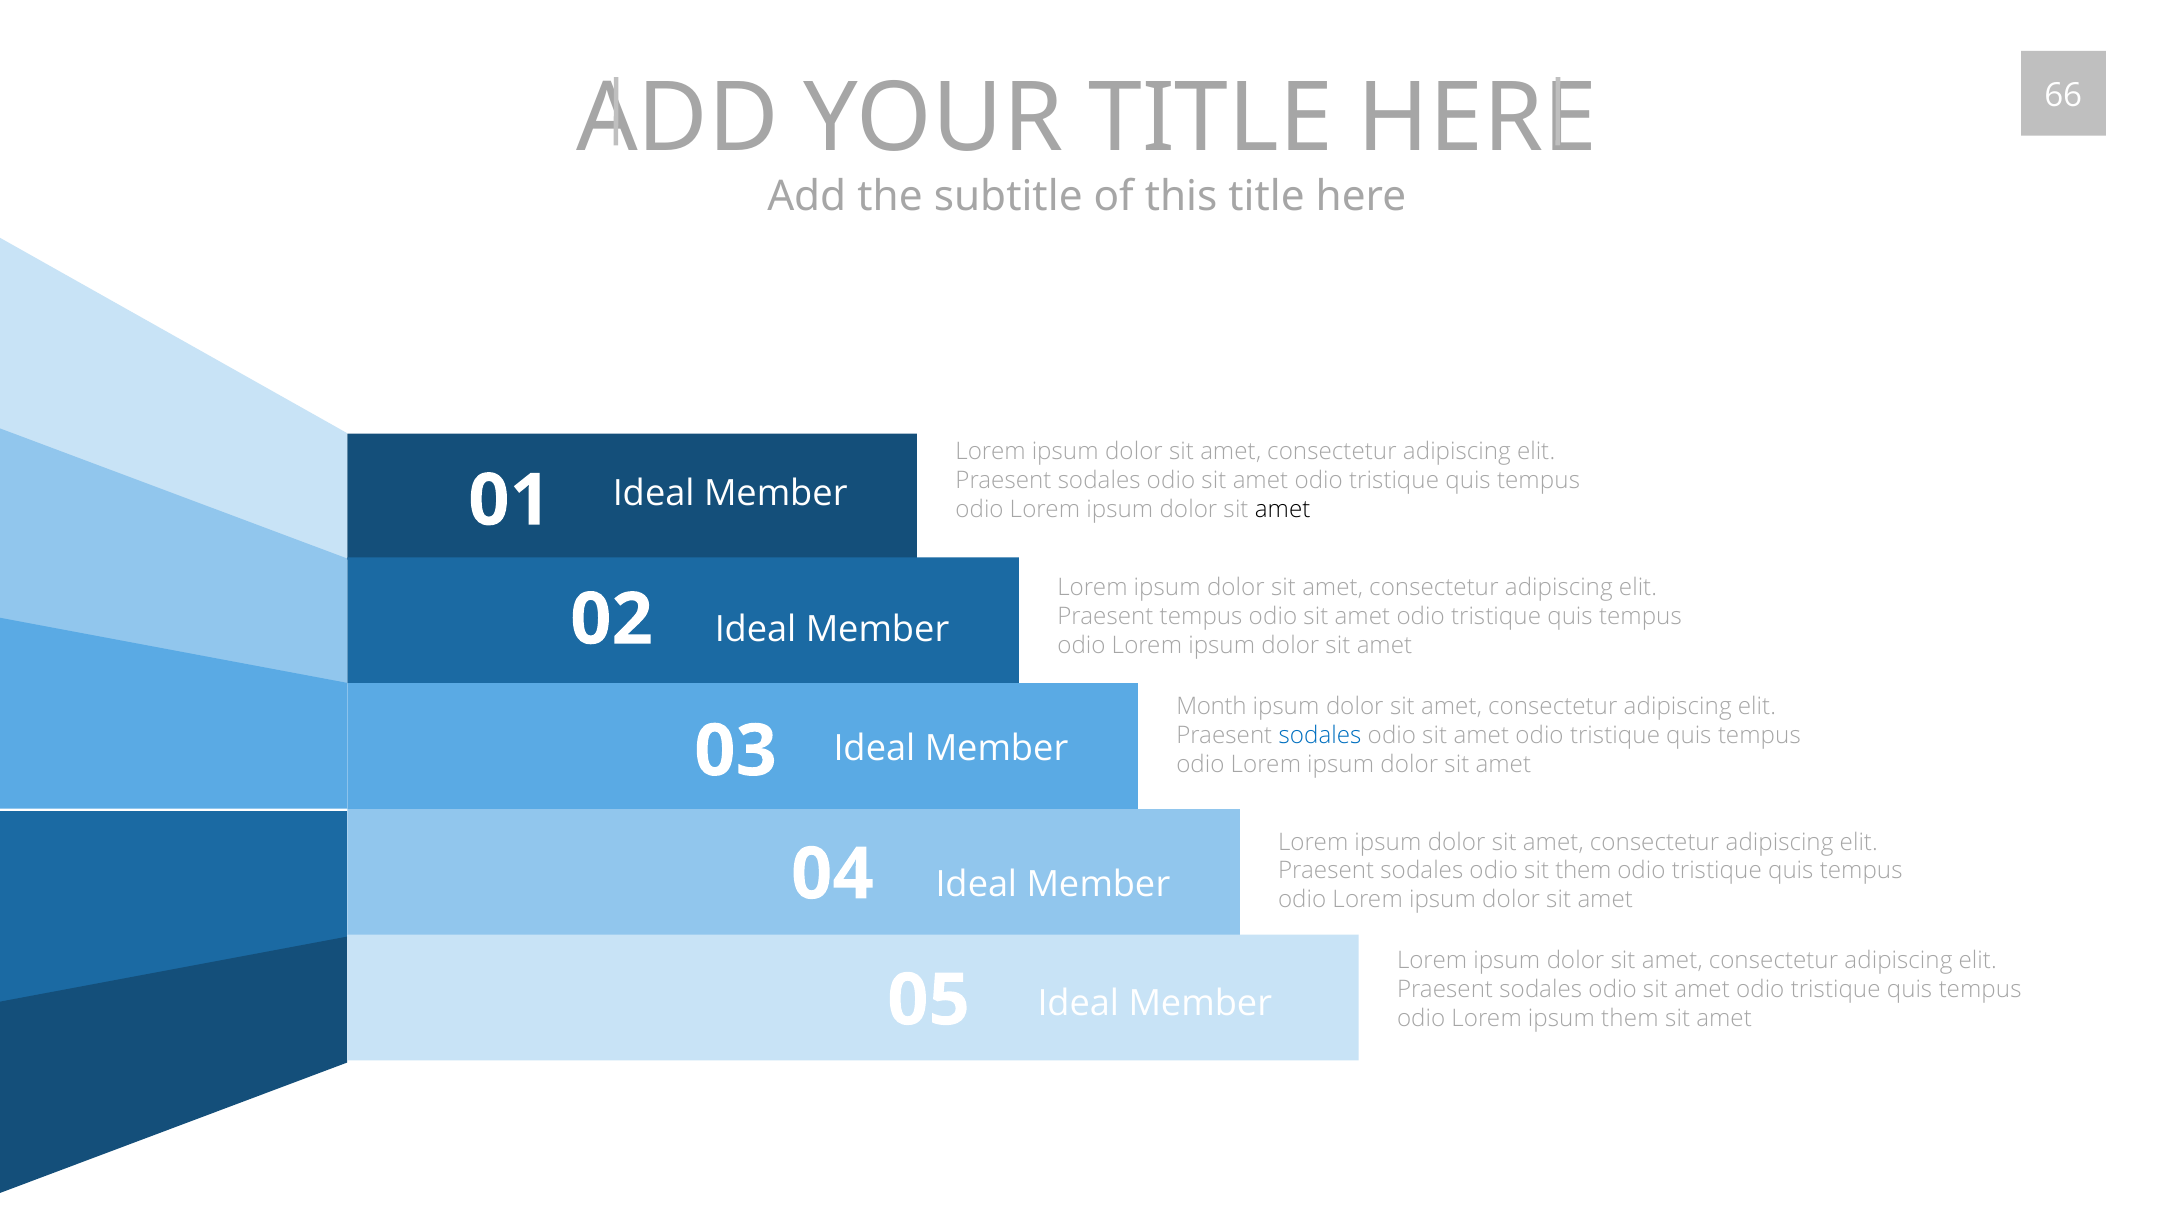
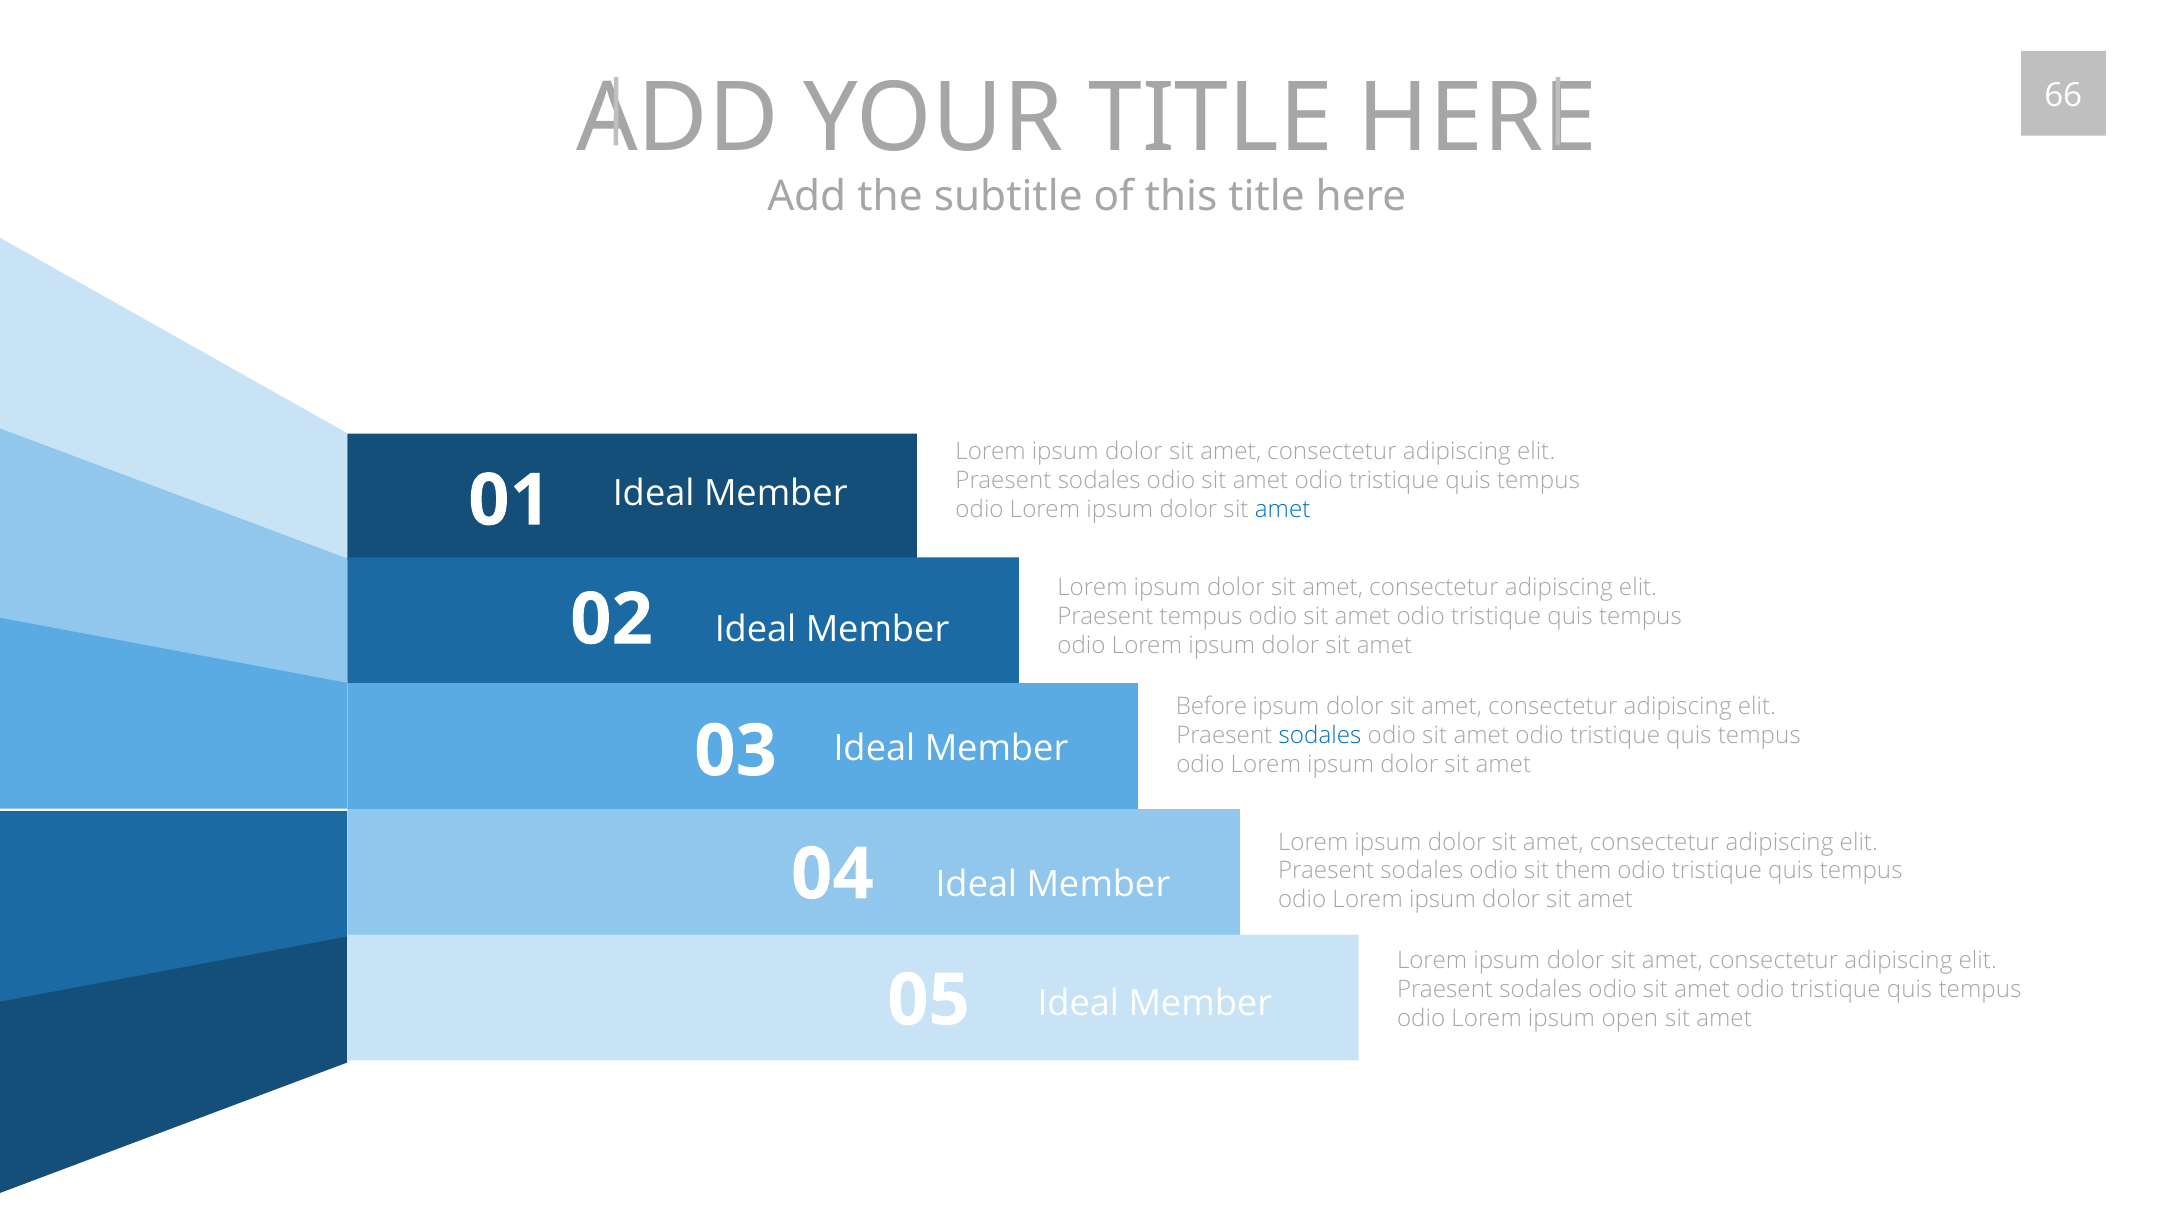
amet at (1283, 509) colour: black -> blue
Month: Month -> Before
ipsum them: them -> open
